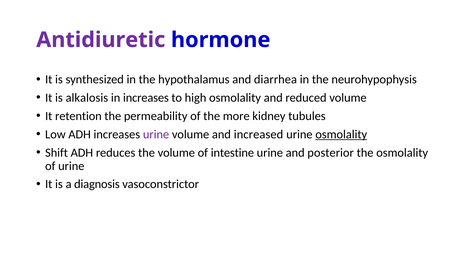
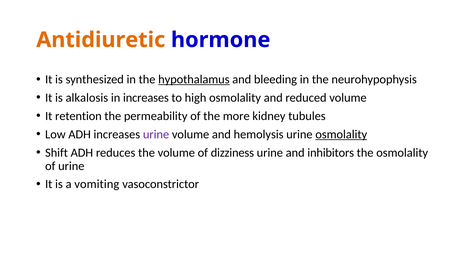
Antidiuretic colour: purple -> orange
hypothalamus underline: none -> present
diarrhea: diarrhea -> bleeding
increased: increased -> hemolysis
intestine: intestine -> dizziness
posterior: posterior -> inhibitors
diagnosis: diagnosis -> vomiting
